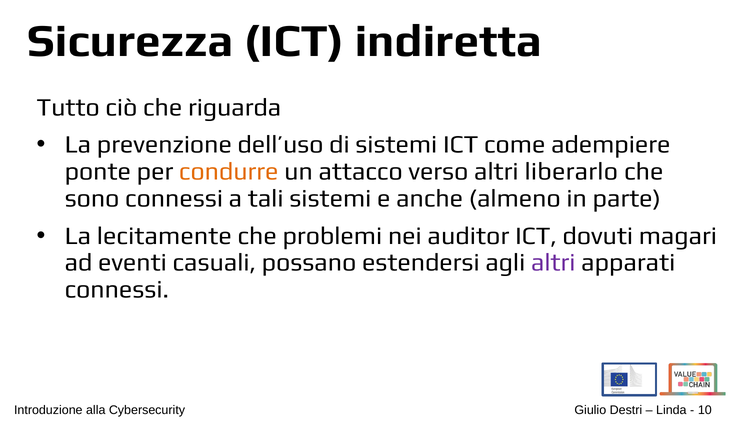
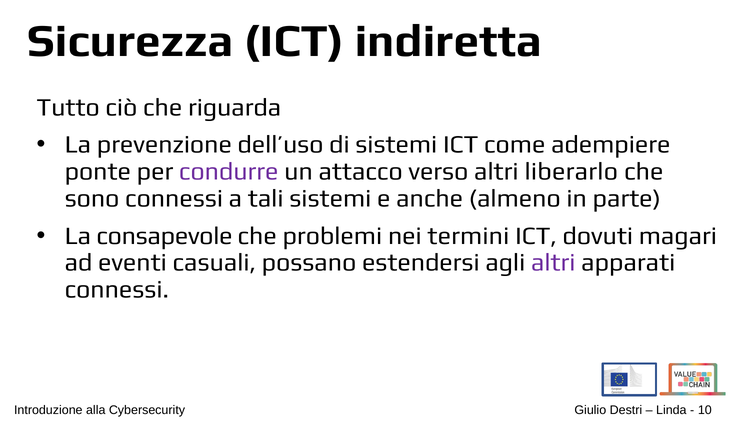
condurre colour: orange -> purple
lecitamente: lecitamente -> consapevole
auditor: auditor -> termini
